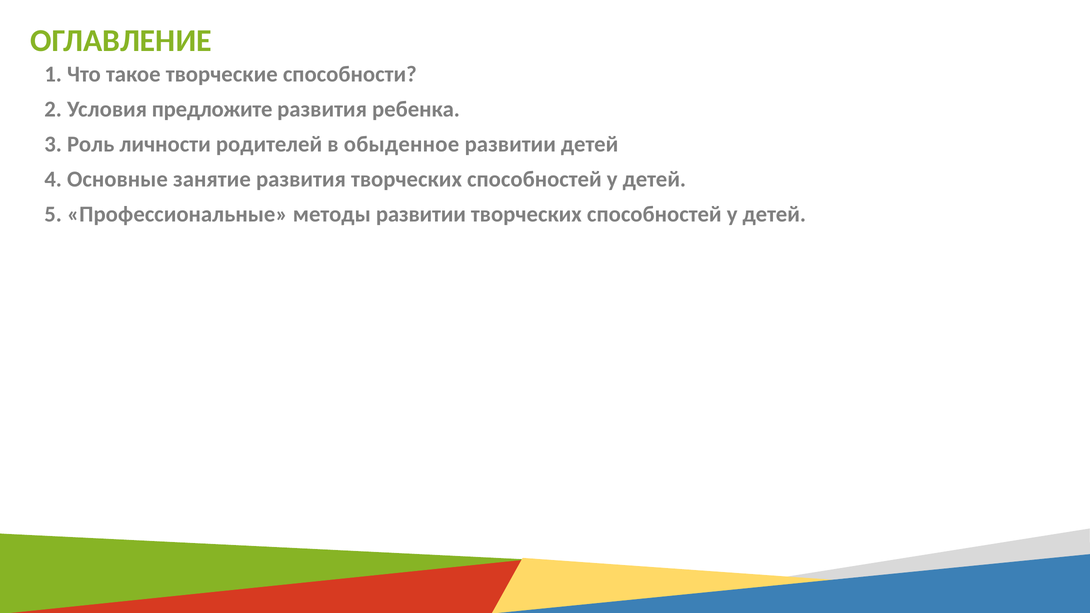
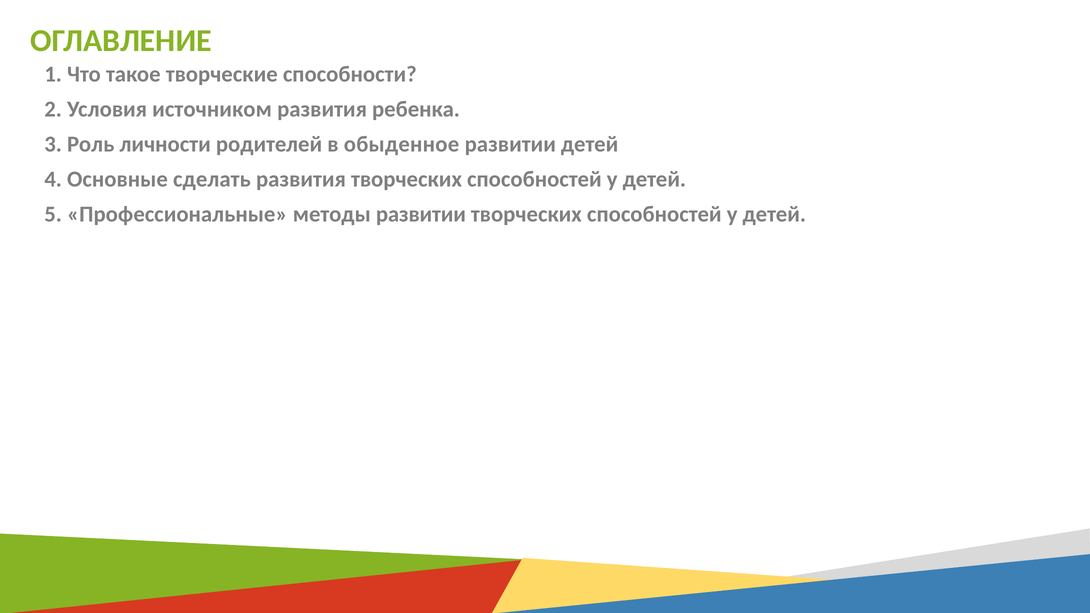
предложите: предложите -> источником
занятие: занятие -> сделать
